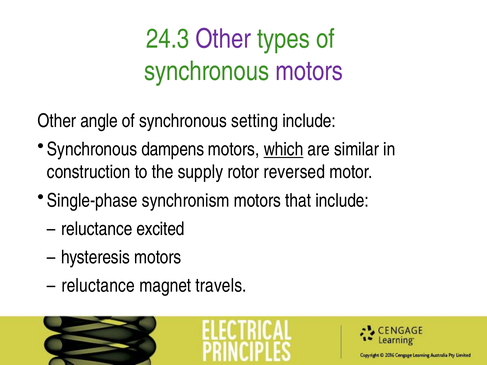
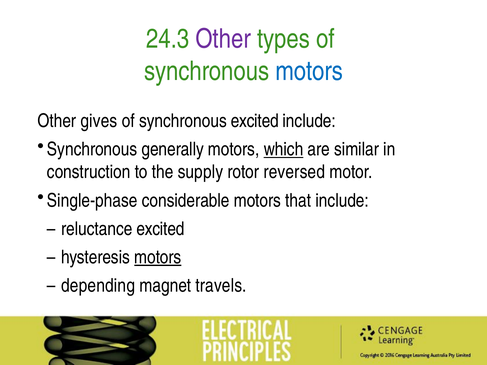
motors at (309, 71) colour: purple -> blue
angle: angle -> gives
synchronous setting: setting -> excited
dampens: dampens -> generally
synchronism: synchronism -> considerable
motors at (158, 257) underline: none -> present
reluctance at (98, 286): reluctance -> depending
